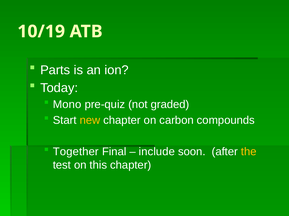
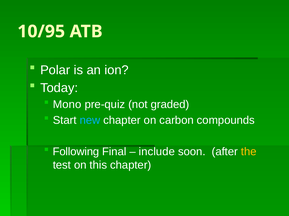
10/19: 10/19 -> 10/95
Parts: Parts -> Polar
new colour: yellow -> light blue
Together: Together -> Following
